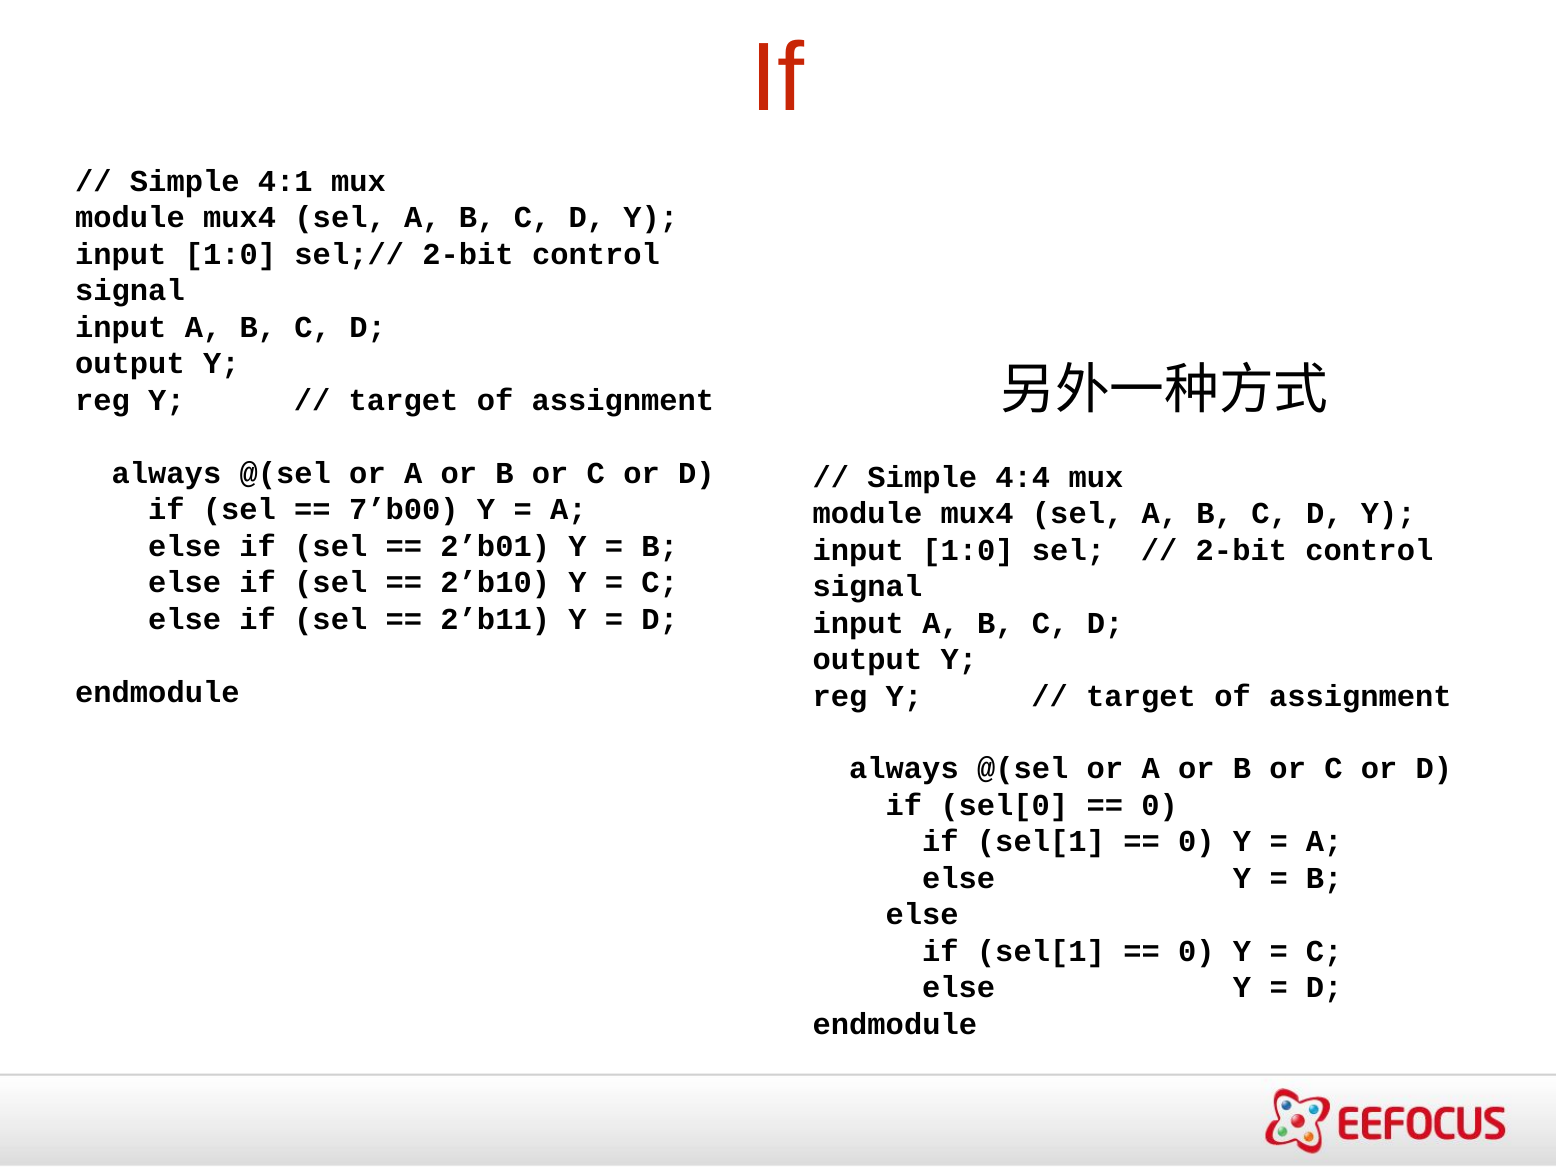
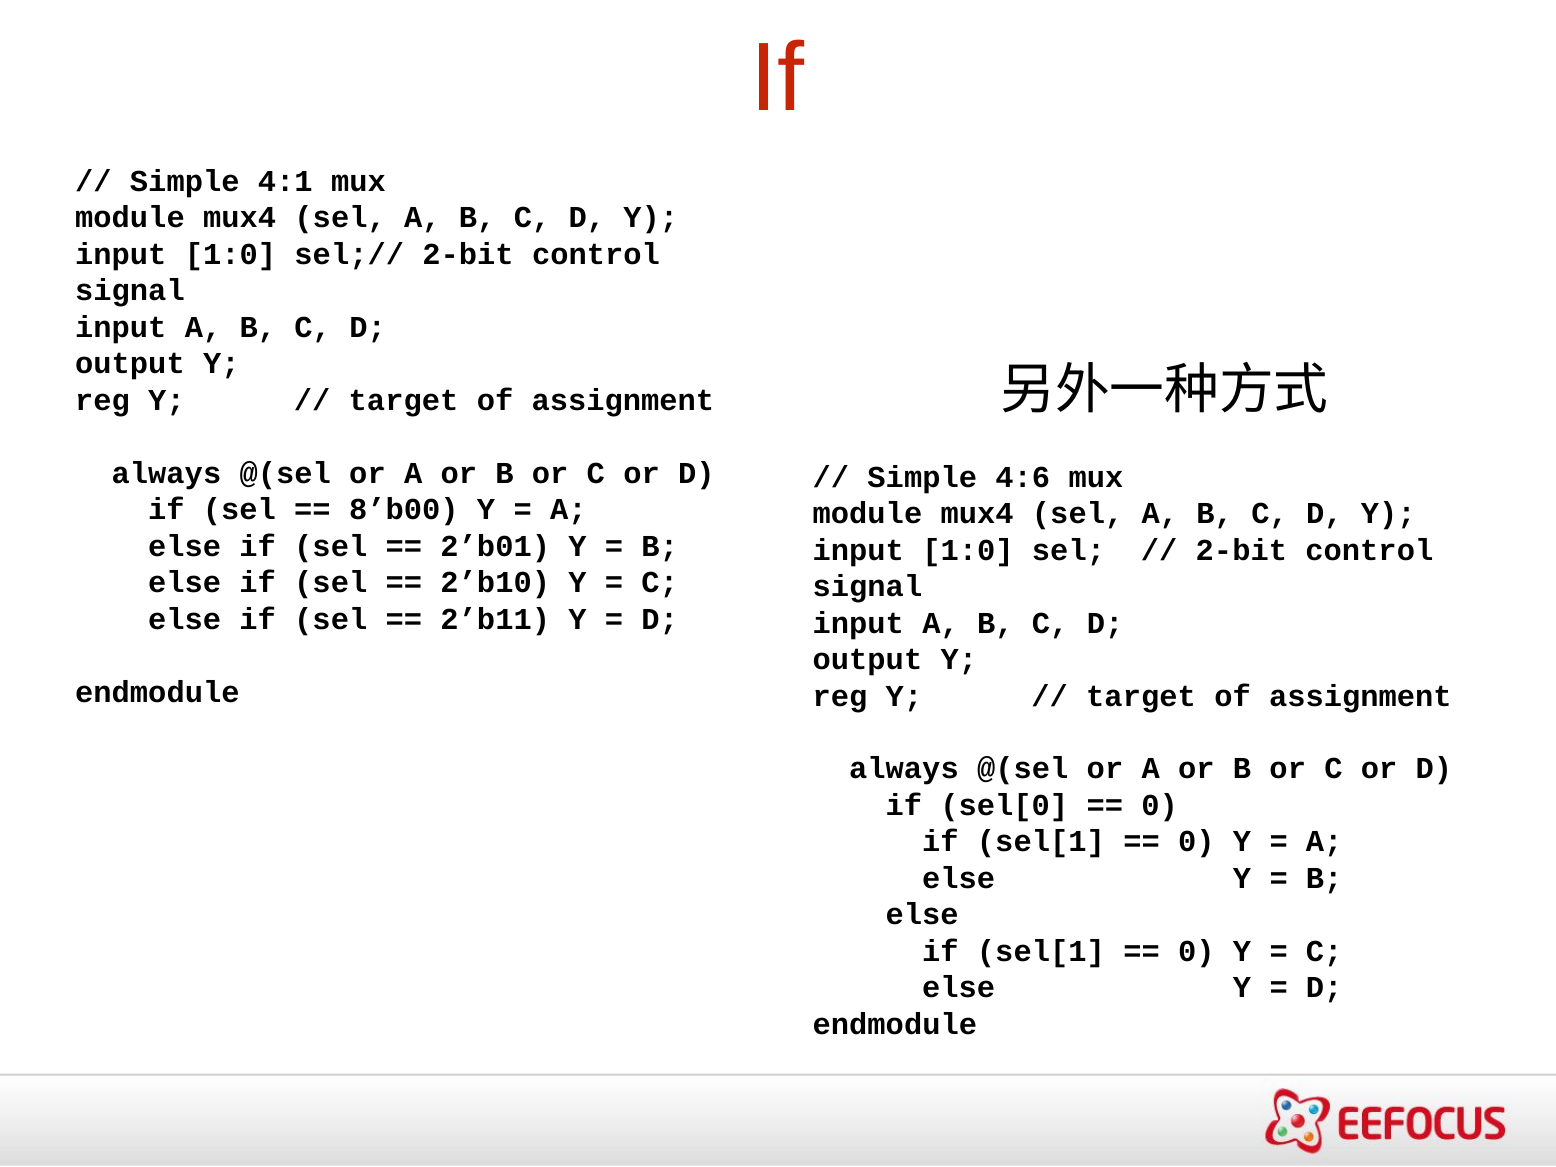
4:4: 4:4 -> 4:6
7’b00: 7’b00 -> 8’b00
